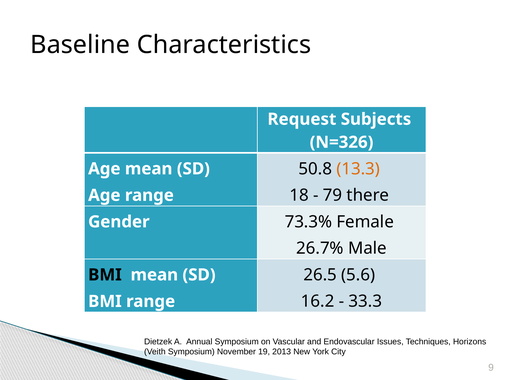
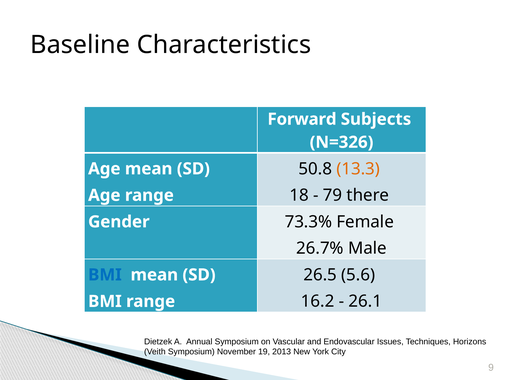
Request: Request -> Forward
BMI at (105, 275) colour: black -> blue
33.3: 33.3 -> 26.1
